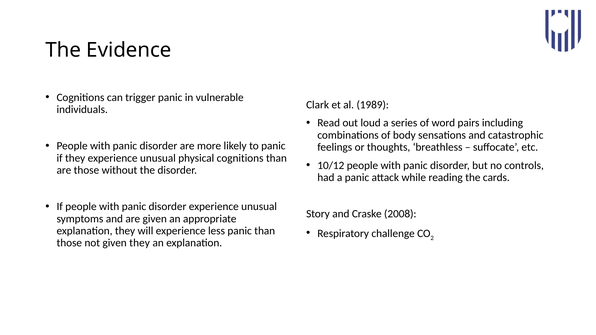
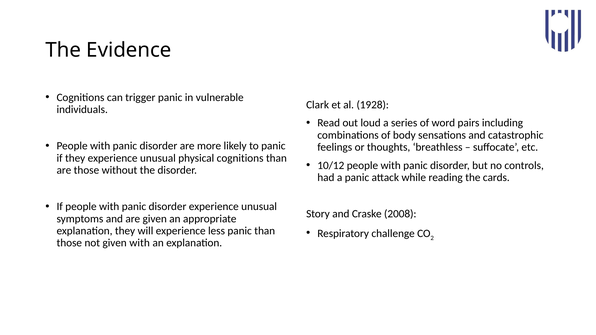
1989: 1989 -> 1928
given they: they -> with
